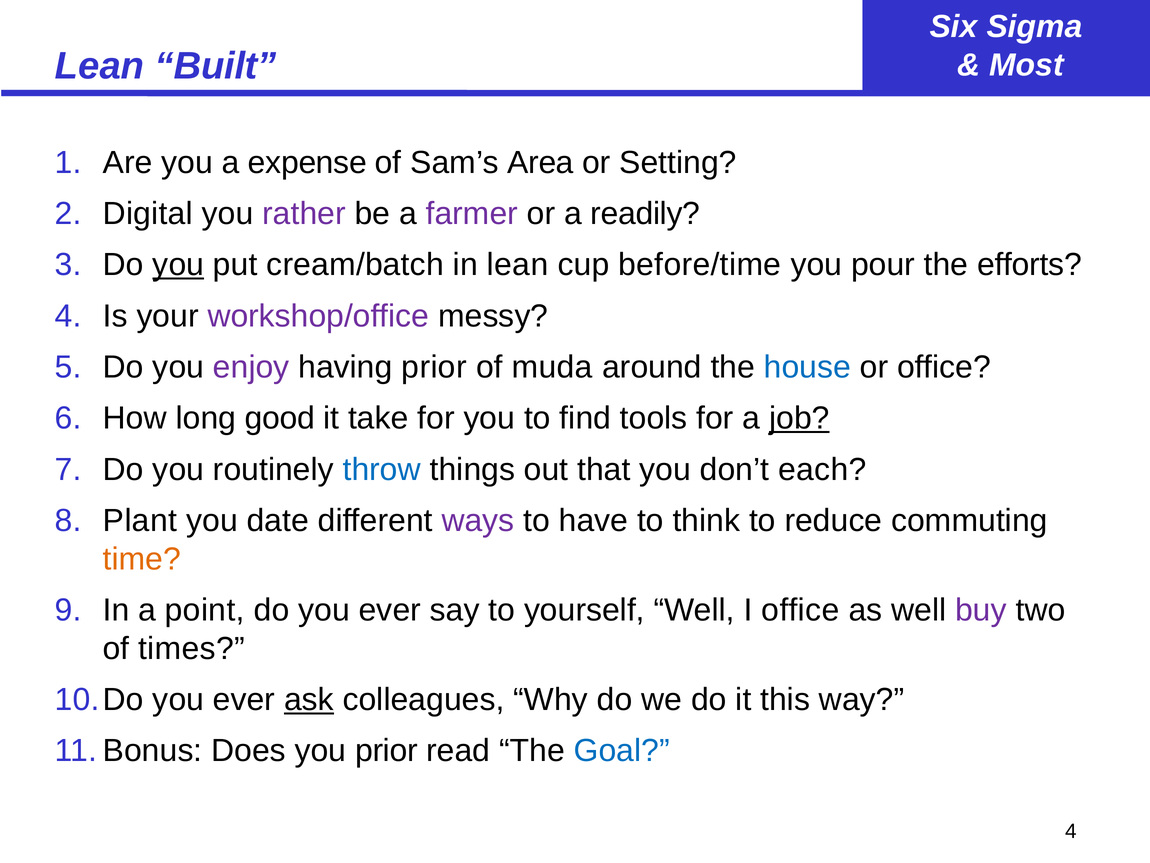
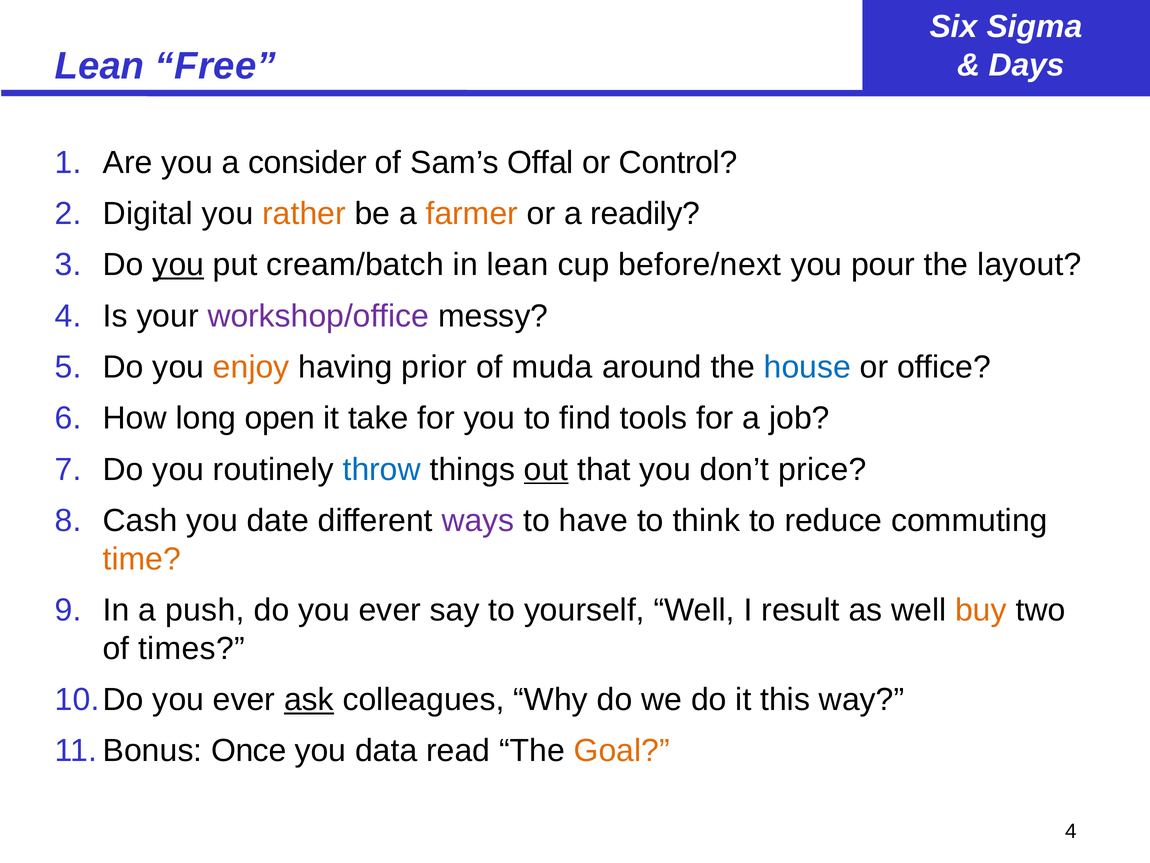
Built: Built -> Free
Most: Most -> Days
expense: expense -> consider
Area: Area -> Offal
Setting: Setting -> Control
rather colour: purple -> orange
farmer colour: purple -> orange
before/time: before/time -> before/next
efforts: efforts -> layout
enjoy colour: purple -> orange
good: good -> open
job underline: present -> none
out underline: none -> present
each: each -> price
Plant: Plant -> Cash
point: point -> push
I office: office -> result
buy colour: purple -> orange
Does: Does -> Once
you prior: prior -> data
Goal colour: blue -> orange
